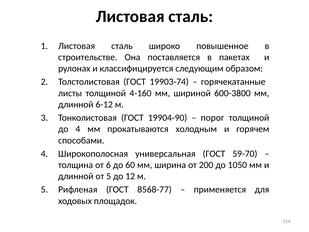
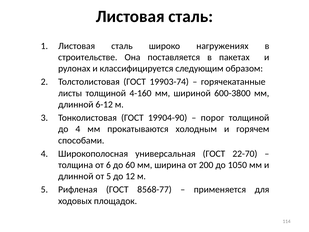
повышенное: повышенное -> нагружениях
59-70: 59-70 -> 22-70
